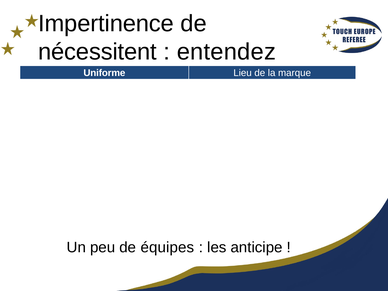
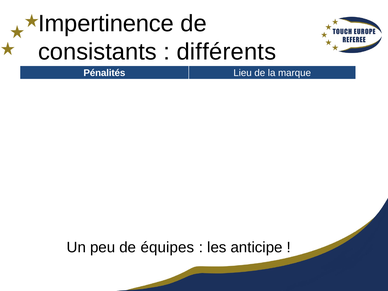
nécessitent: nécessitent -> consistants
entendez: entendez -> différents
Uniforme: Uniforme -> Pénalités
